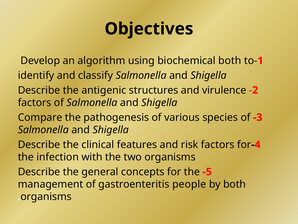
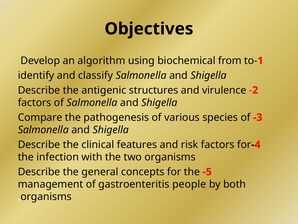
biochemical both: both -> from
